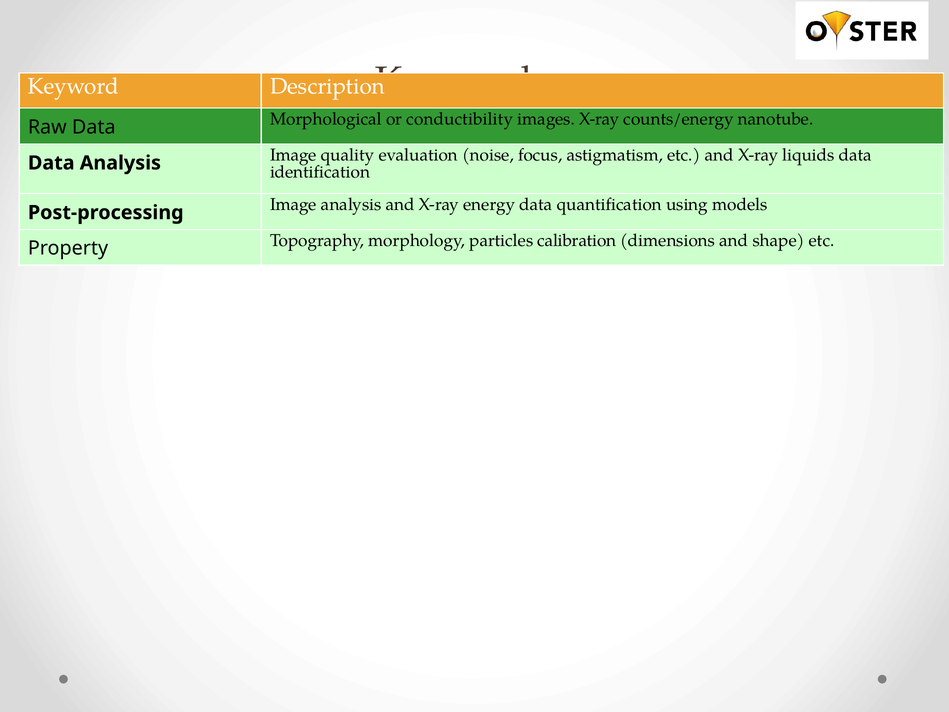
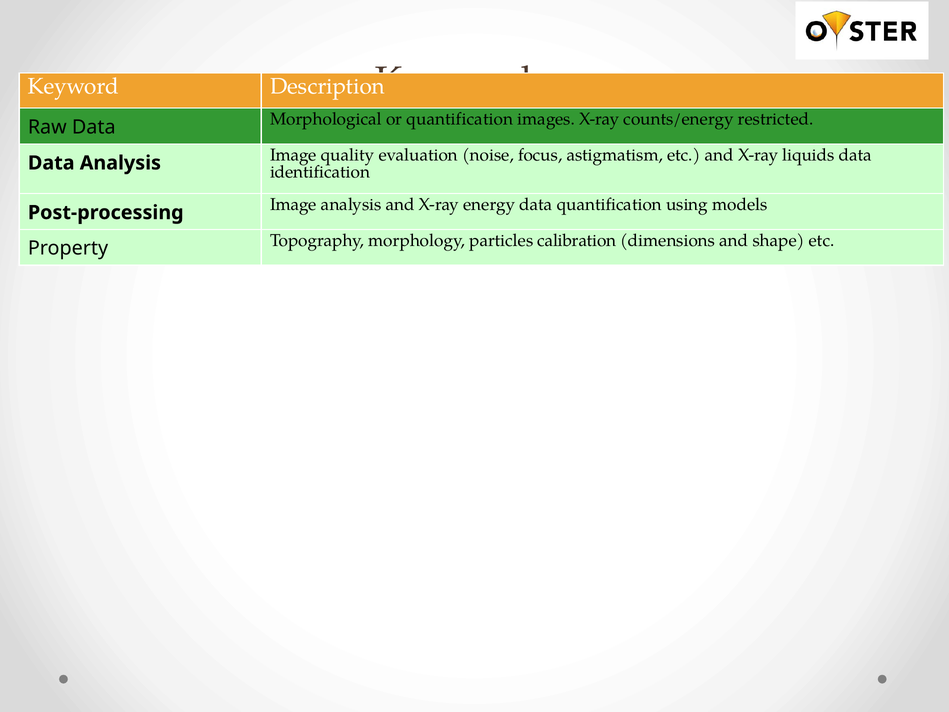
or conductibility: conductibility -> quantification
nanotube: nanotube -> restricted
